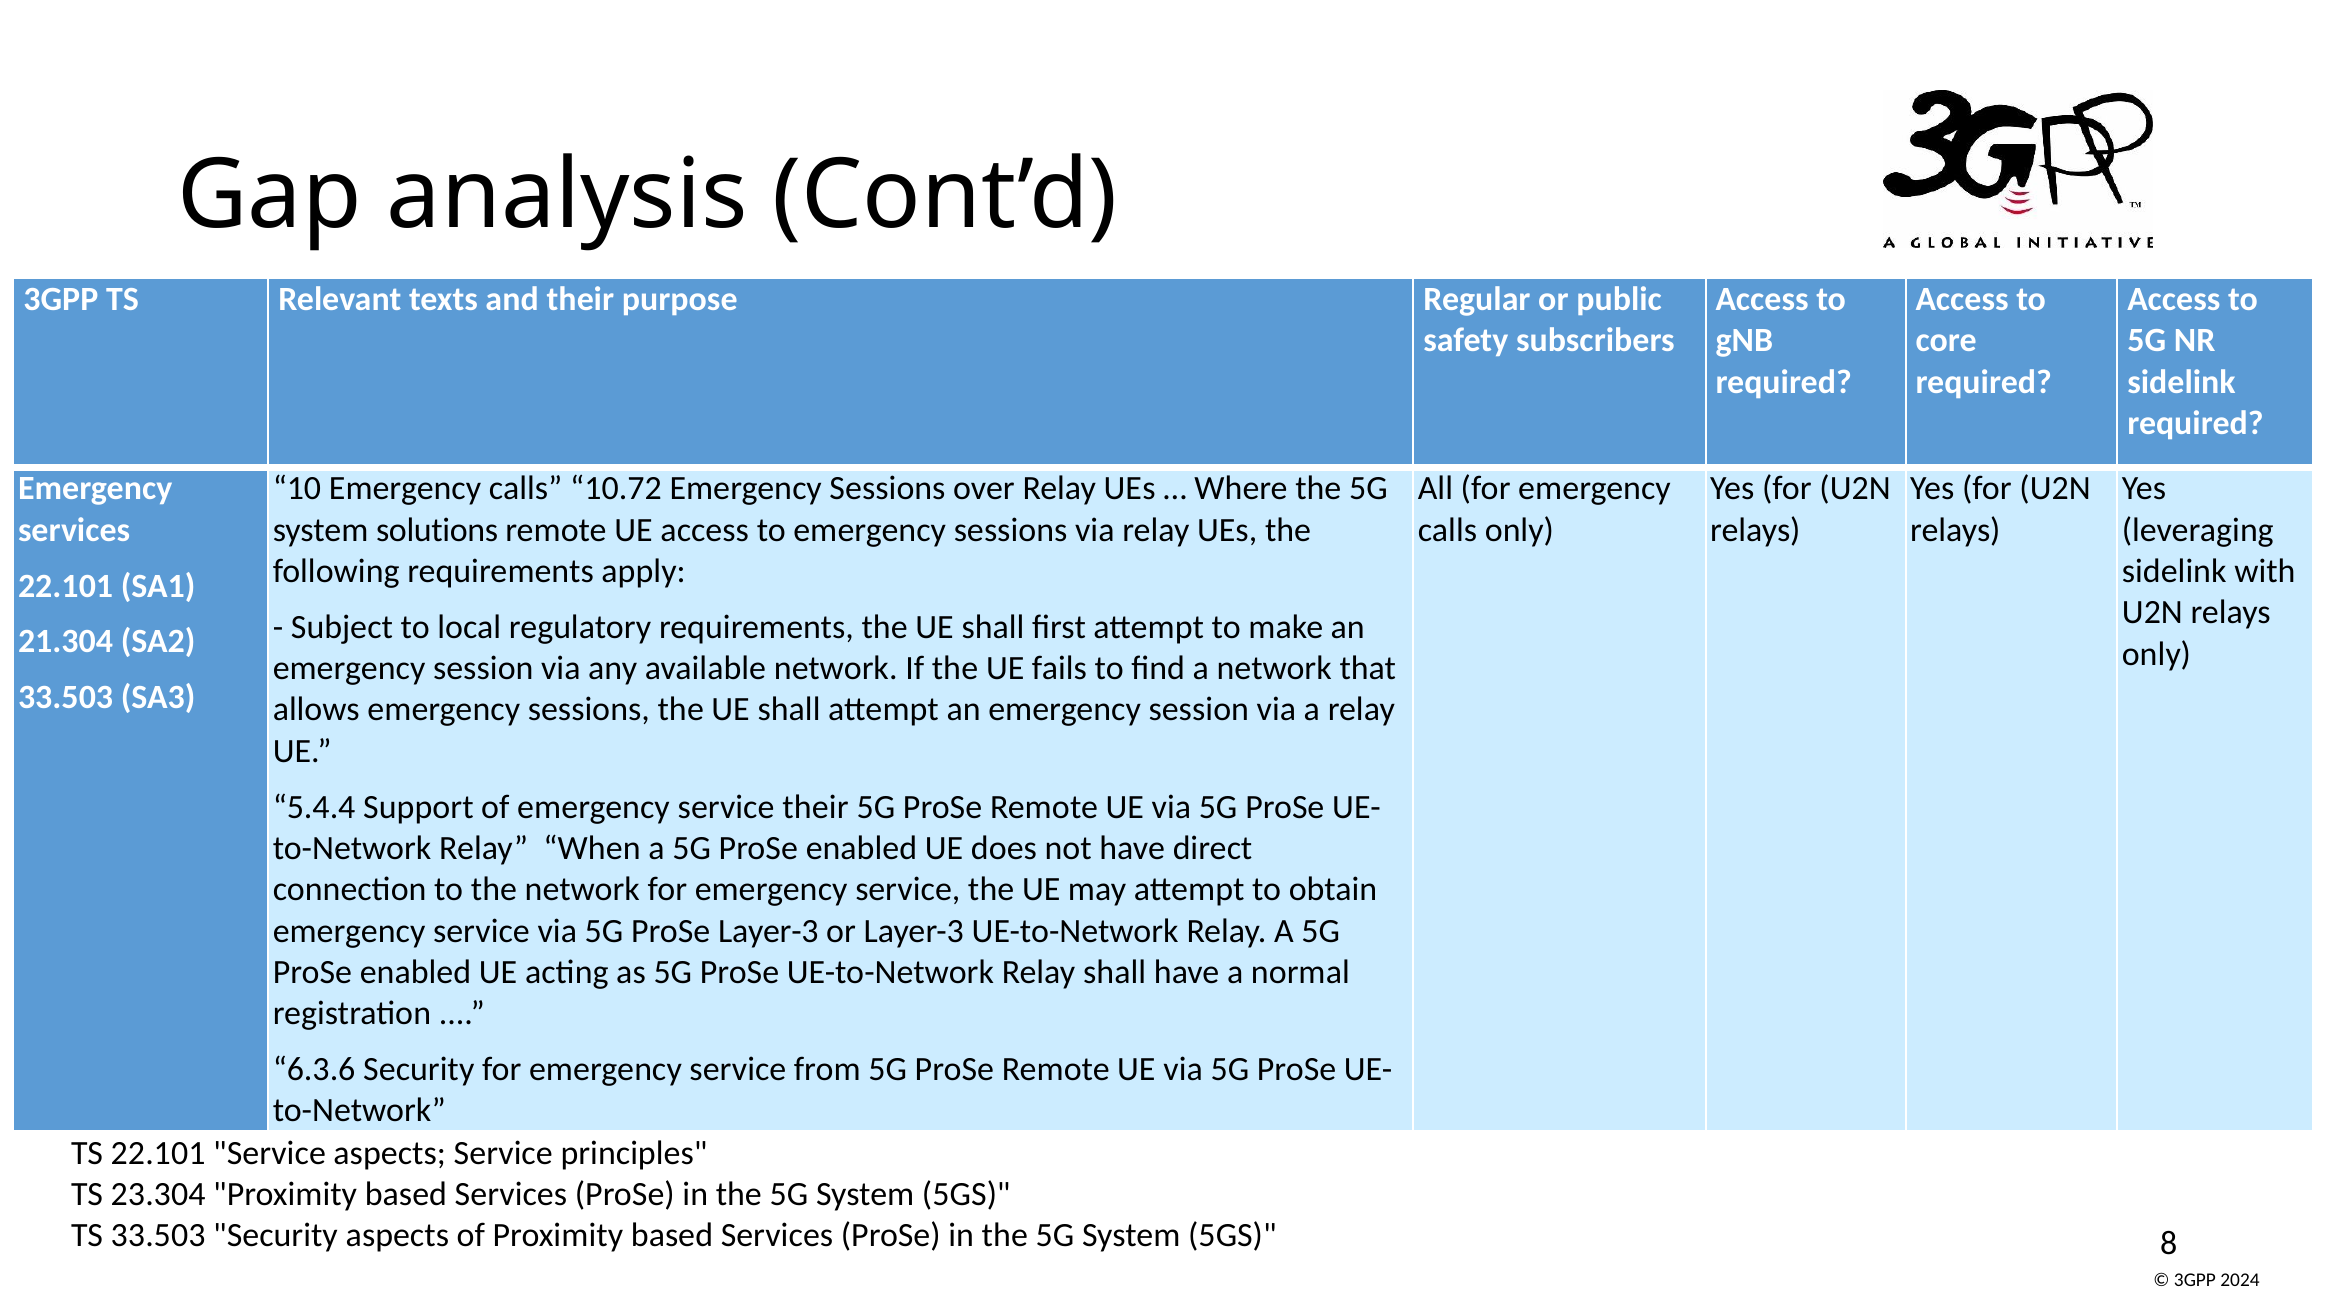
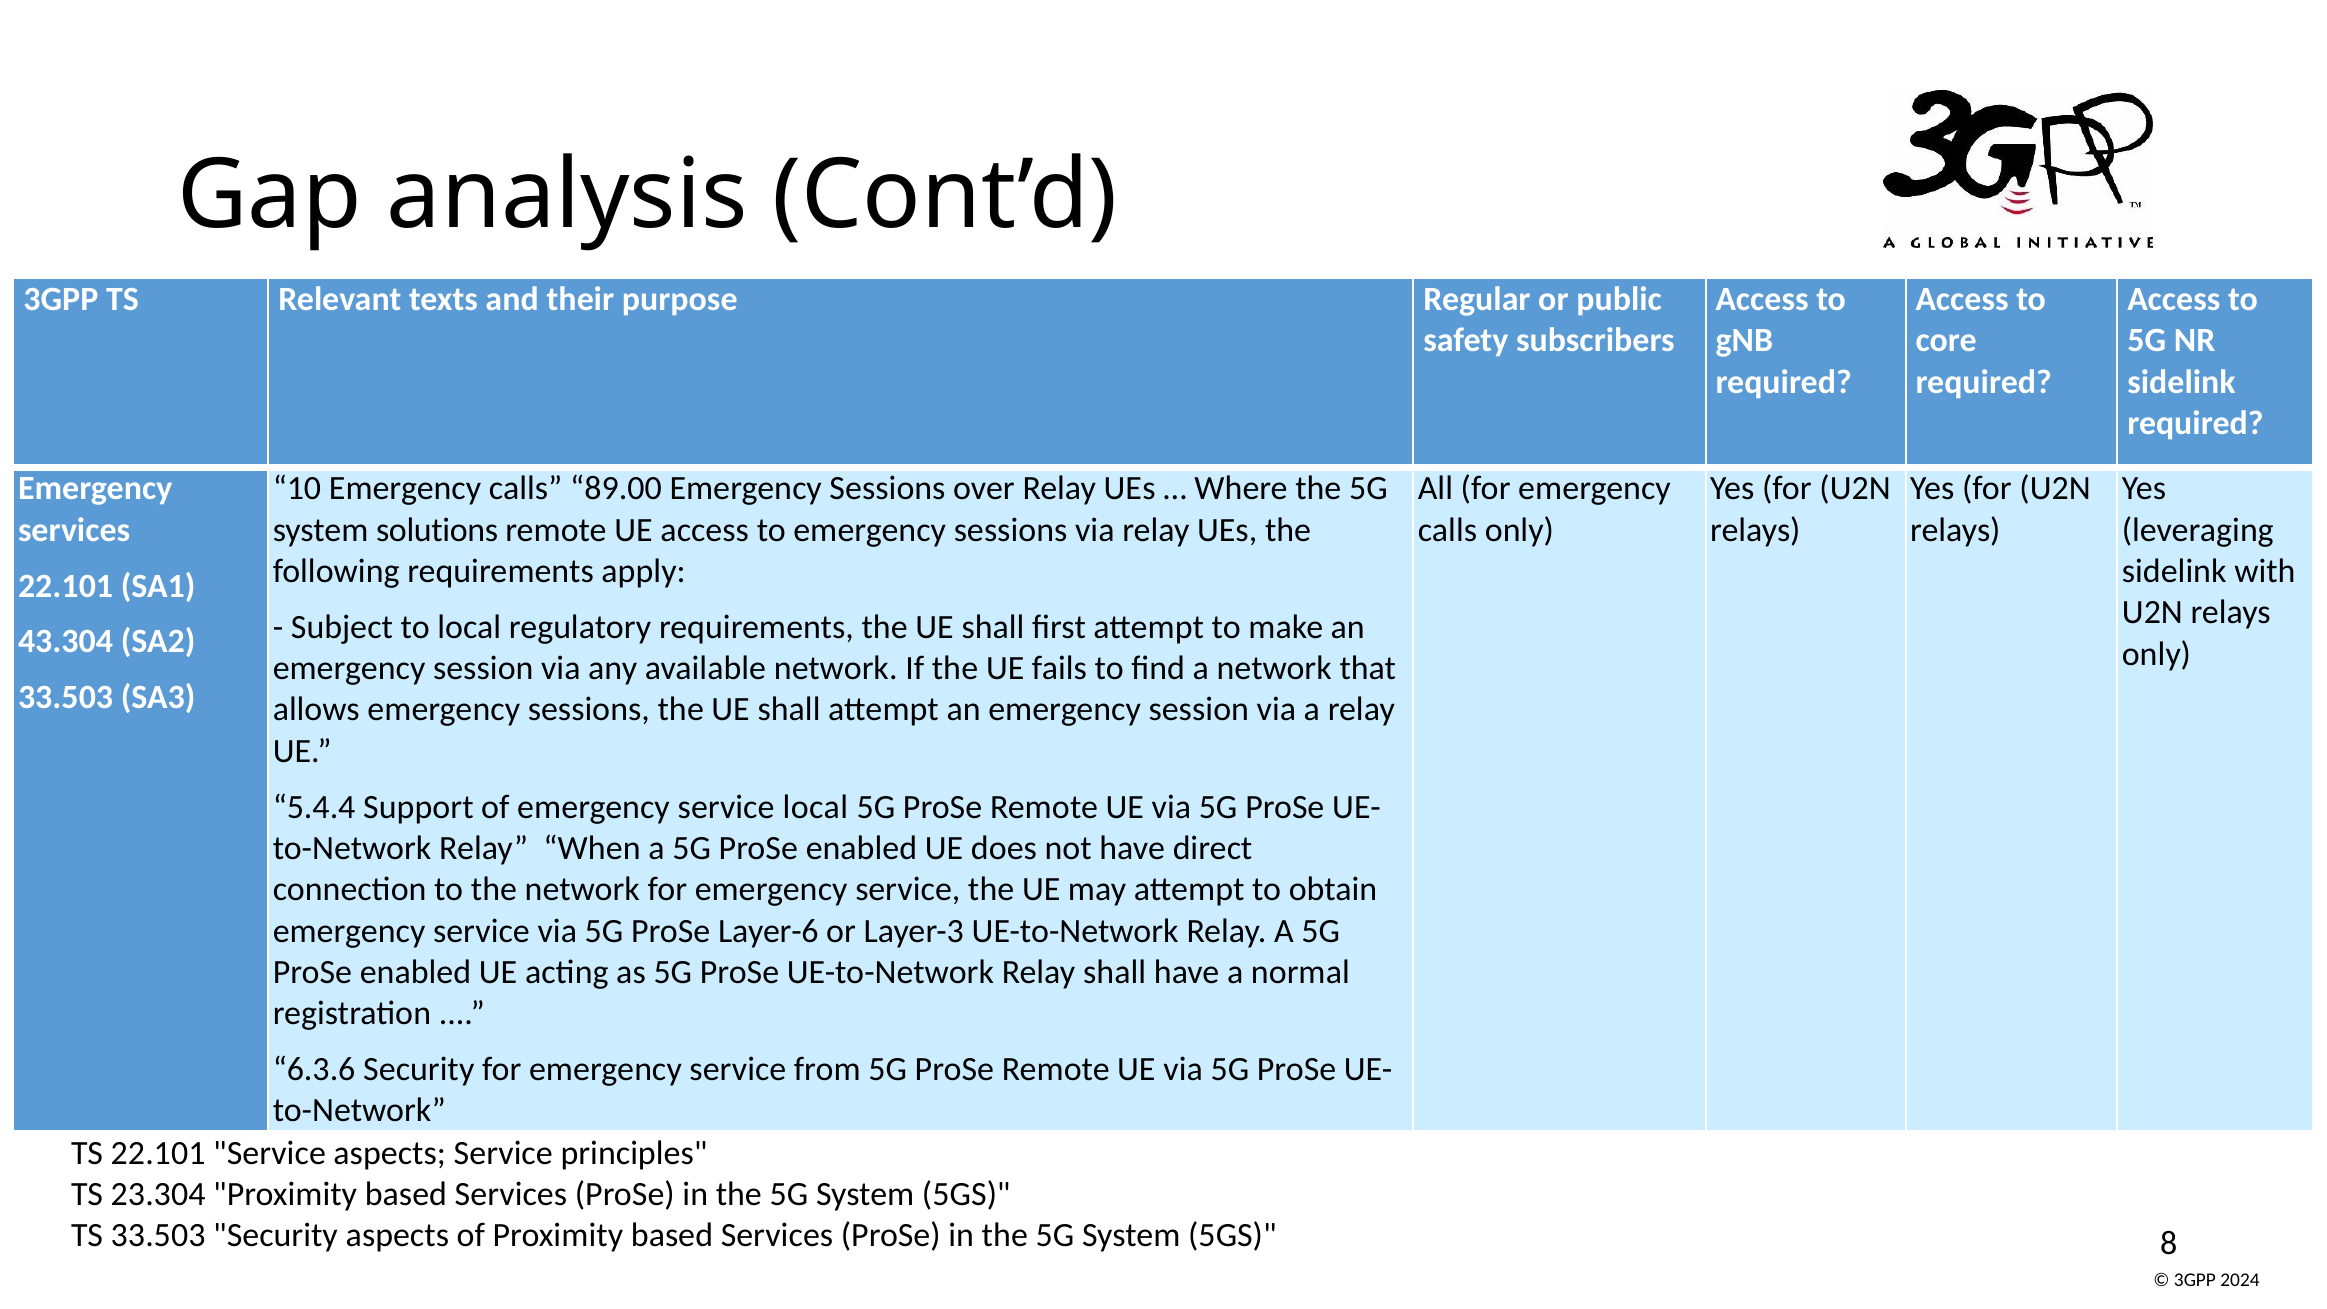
10.72: 10.72 -> 89.00
21.304: 21.304 -> 43.304
service their: their -> local
ProSe Layer-3: Layer-3 -> Layer-6
